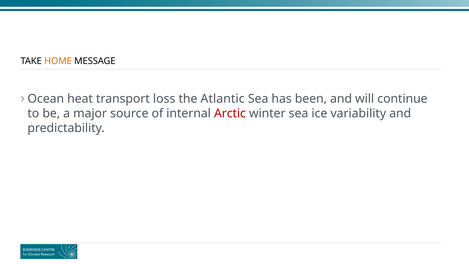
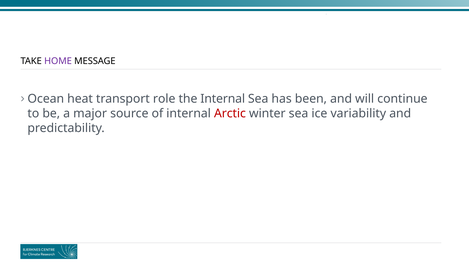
HOME colour: orange -> purple
loss: loss -> role
the Atlantic: Atlantic -> Internal
